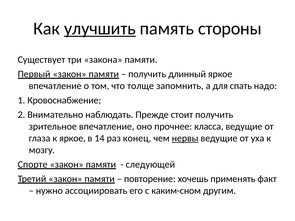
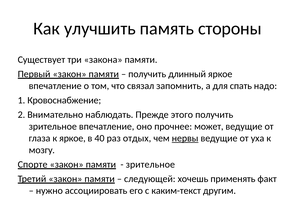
улучшить underline: present -> none
толще: толще -> связал
стоит: стоит -> этого
класса: класса -> может
14: 14 -> 40
конец: конец -> отдых
следующей at (150, 165): следующей -> зрительное
повторение: повторение -> следующей
каким-сном: каким-сном -> каким-текст
